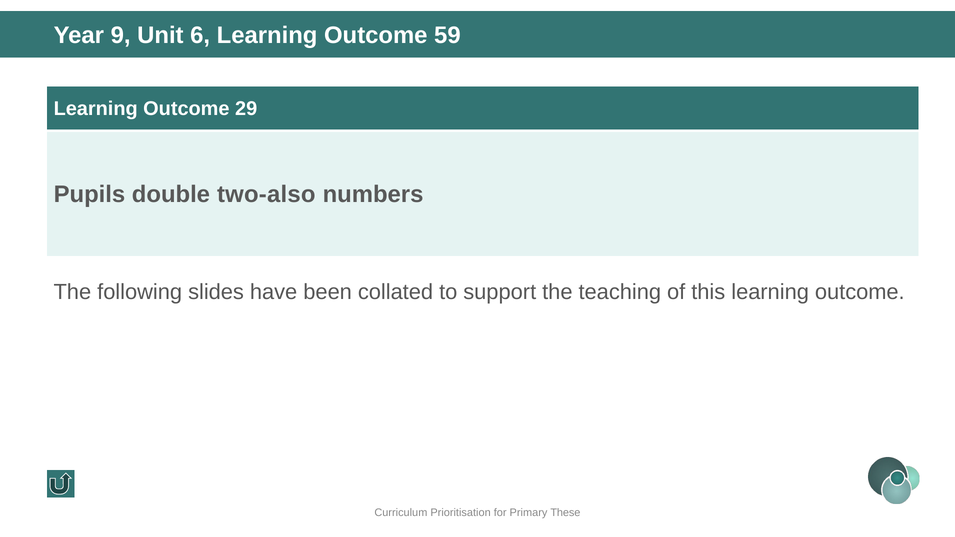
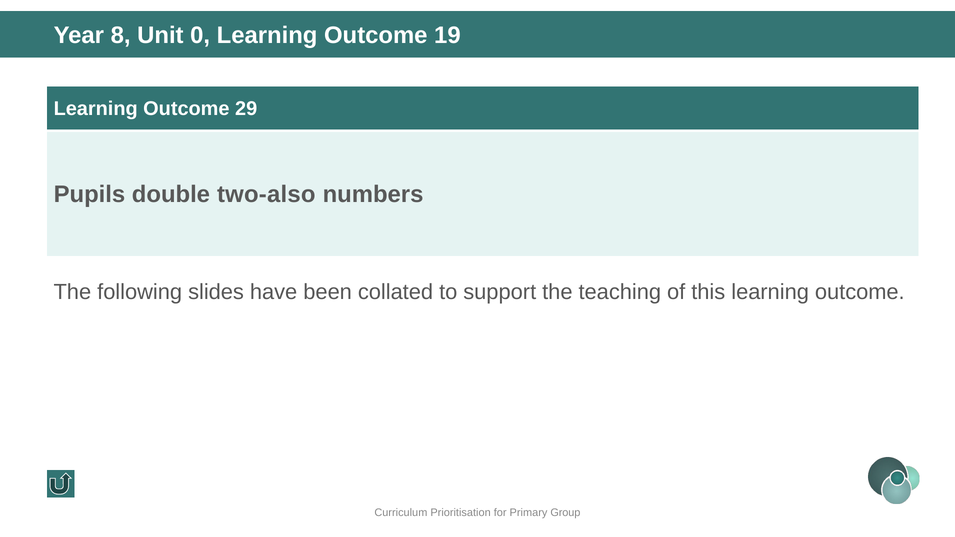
9: 9 -> 8
6: 6 -> 0
59: 59 -> 19
These: These -> Group
